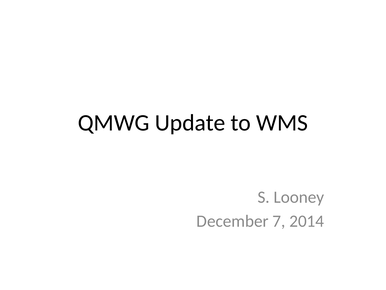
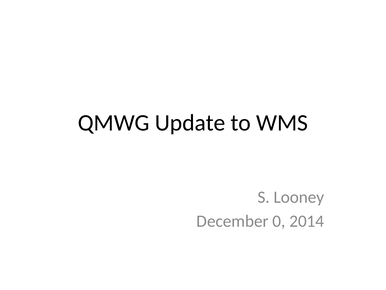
7: 7 -> 0
